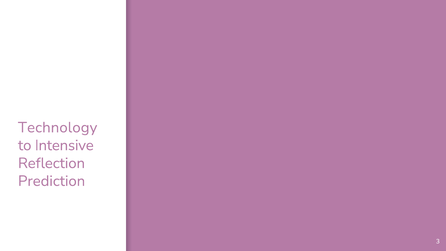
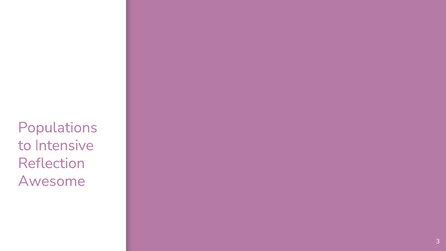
Technology: Technology -> Populations
Prediction: Prediction -> Awesome
